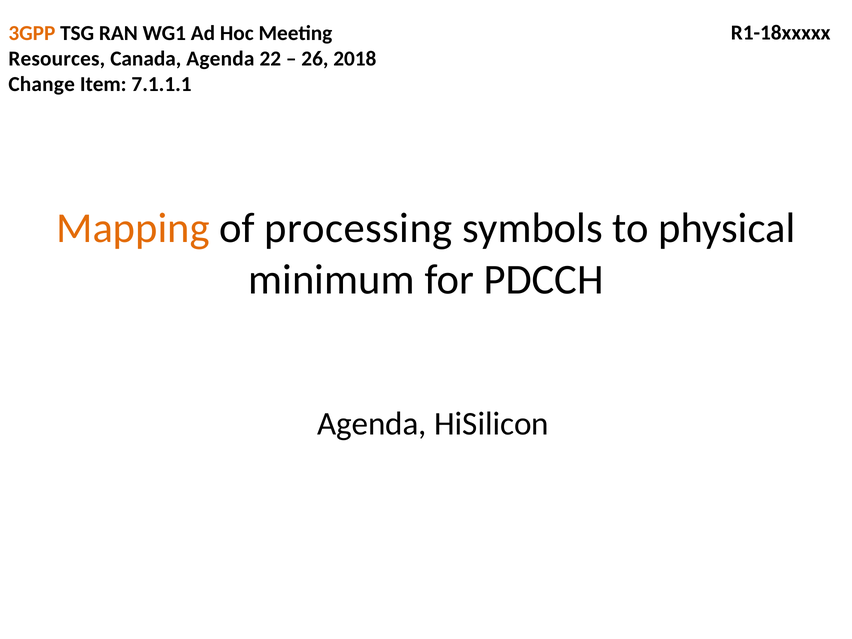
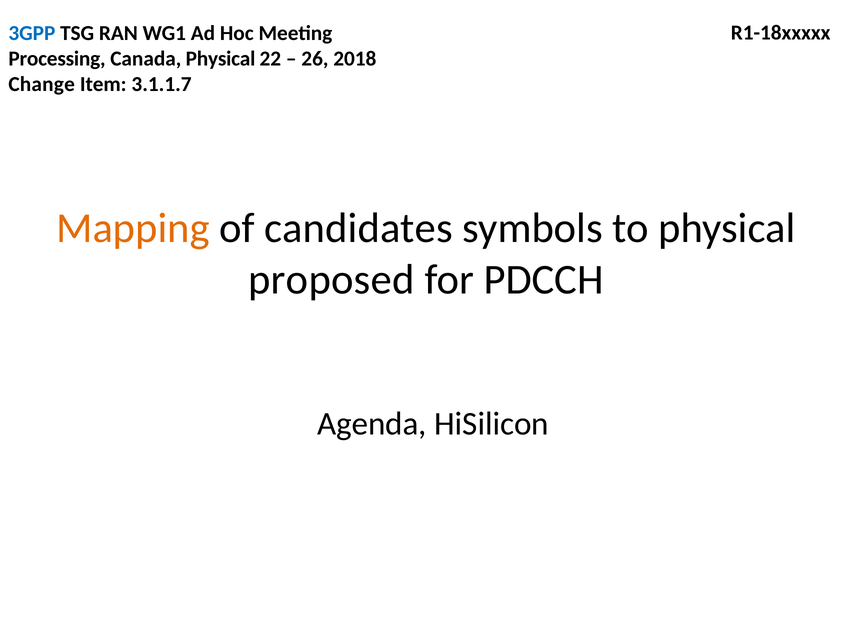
3GPP colour: orange -> blue
Resources: Resources -> Processing
Canada Agenda: Agenda -> Physical
7.1.1.1: 7.1.1.1 -> 3.1.1.7
processing: processing -> candidates
minimum: minimum -> proposed
